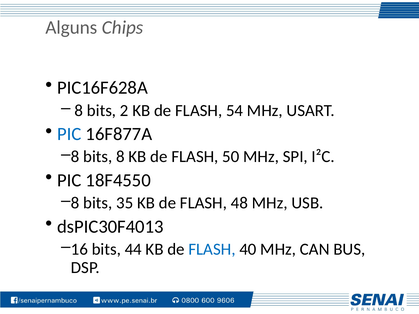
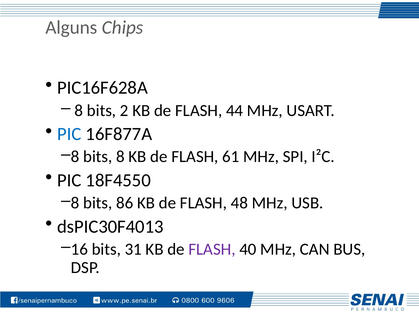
54: 54 -> 44
50: 50 -> 61
35: 35 -> 86
44: 44 -> 31
FLASH at (212, 249) colour: blue -> purple
